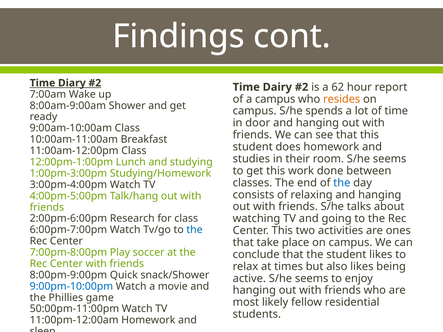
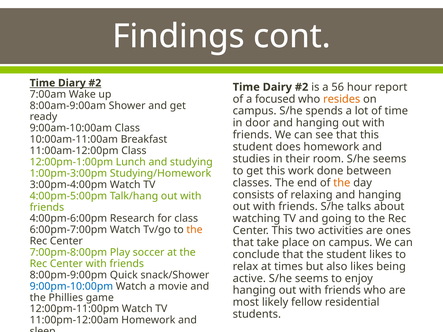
62: 62 -> 56
a campus: campus -> focused
the at (342, 183) colour: blue -> orange
2:00pm-6:00pm: 2:00pm-6:00pm -> 4:00pm-6:00pm
the at (195, 230) colour: blue -> orange
50:00pm-11:00pm: 50:00pm-11:00pm -> 12:00pm-11:00pm
